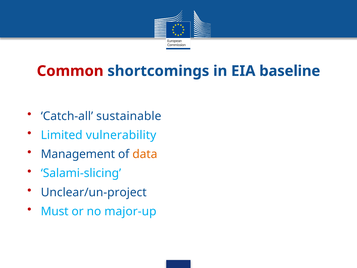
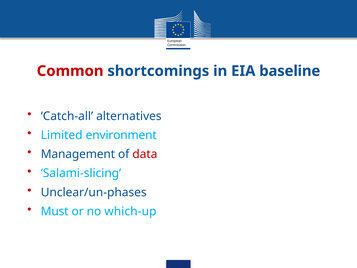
sustainable: sustainable -> alternatives
vulnerability: vulnerability -> environment
data colour: orange -> red
Unclear/un-project: Unclear/un-project -> Unclear/un-phases
major-up: major-up -> which-up
